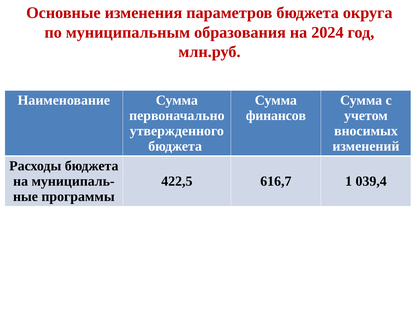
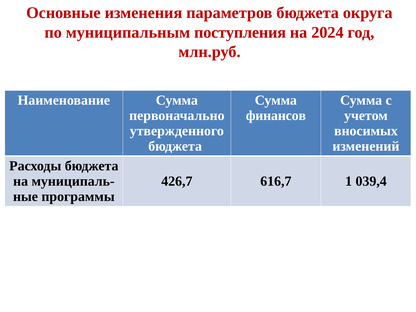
образования: образования -> поступления
422,5: 422,5 -> 426,7
